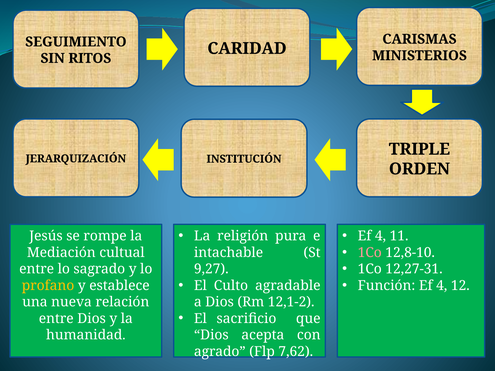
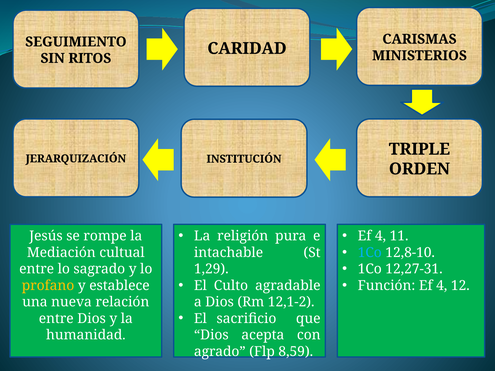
1Co at (370, 253) colour: pink -> light blue
9,27: 9,27 -> 1,29
7,62: 7,62 -> 8,59
